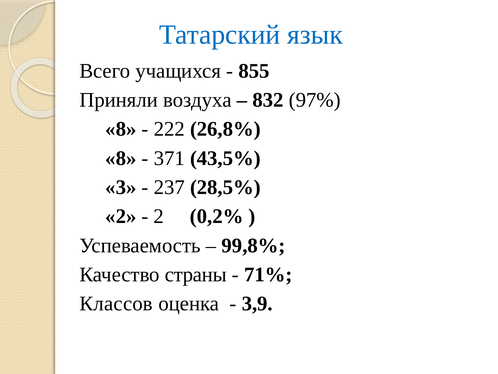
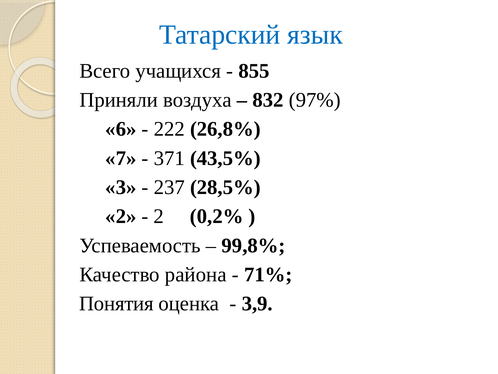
8 at (121, 129): 8 -> 6
8 at (121, 158): 8 -> 7
страны: страны -> района
Классов: Классов -> Понятия
